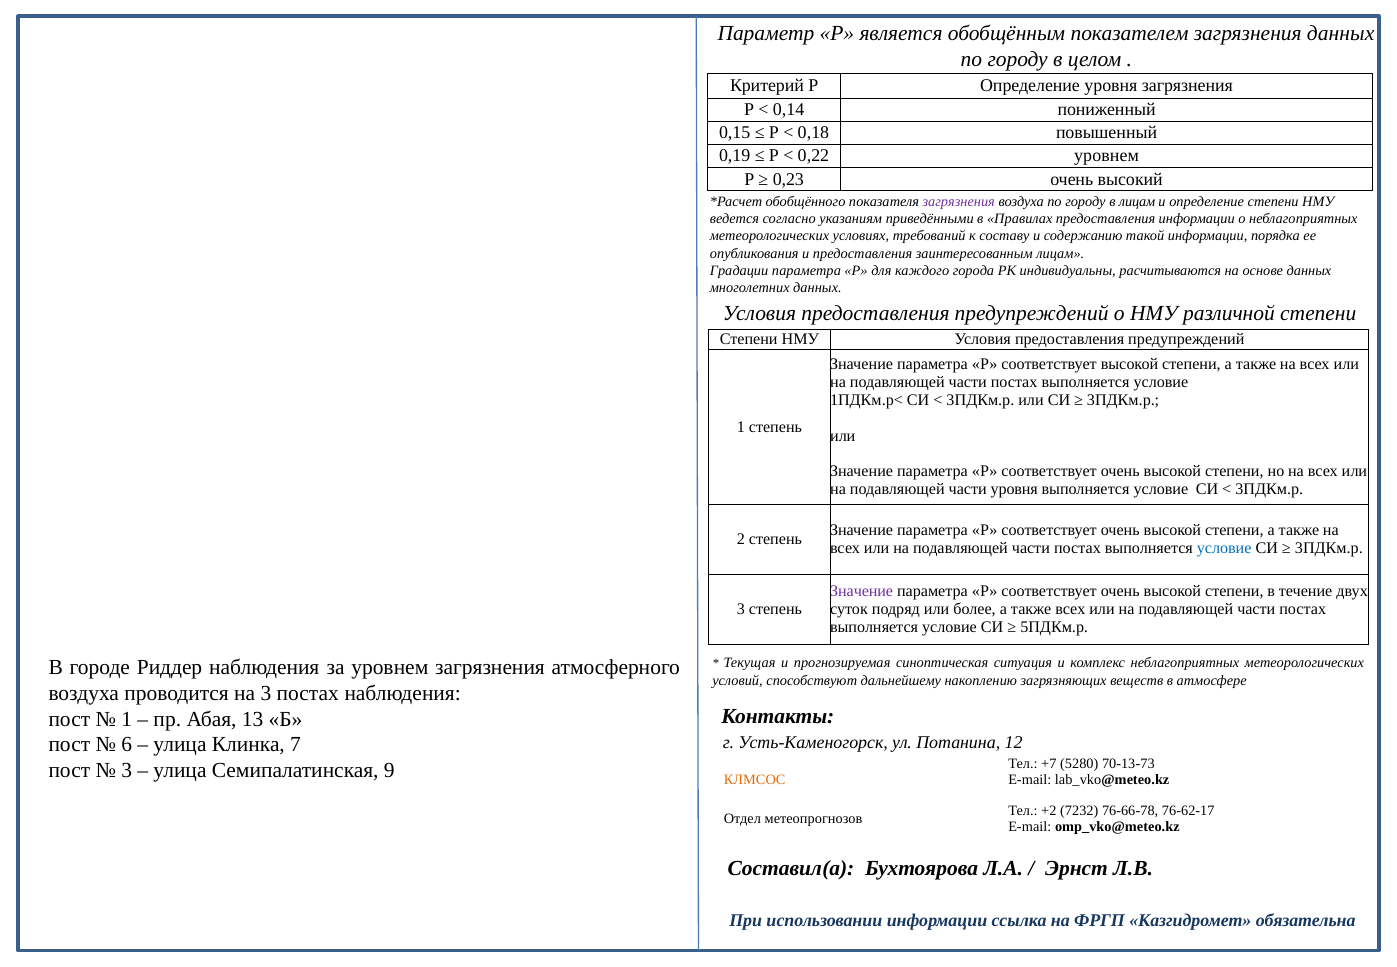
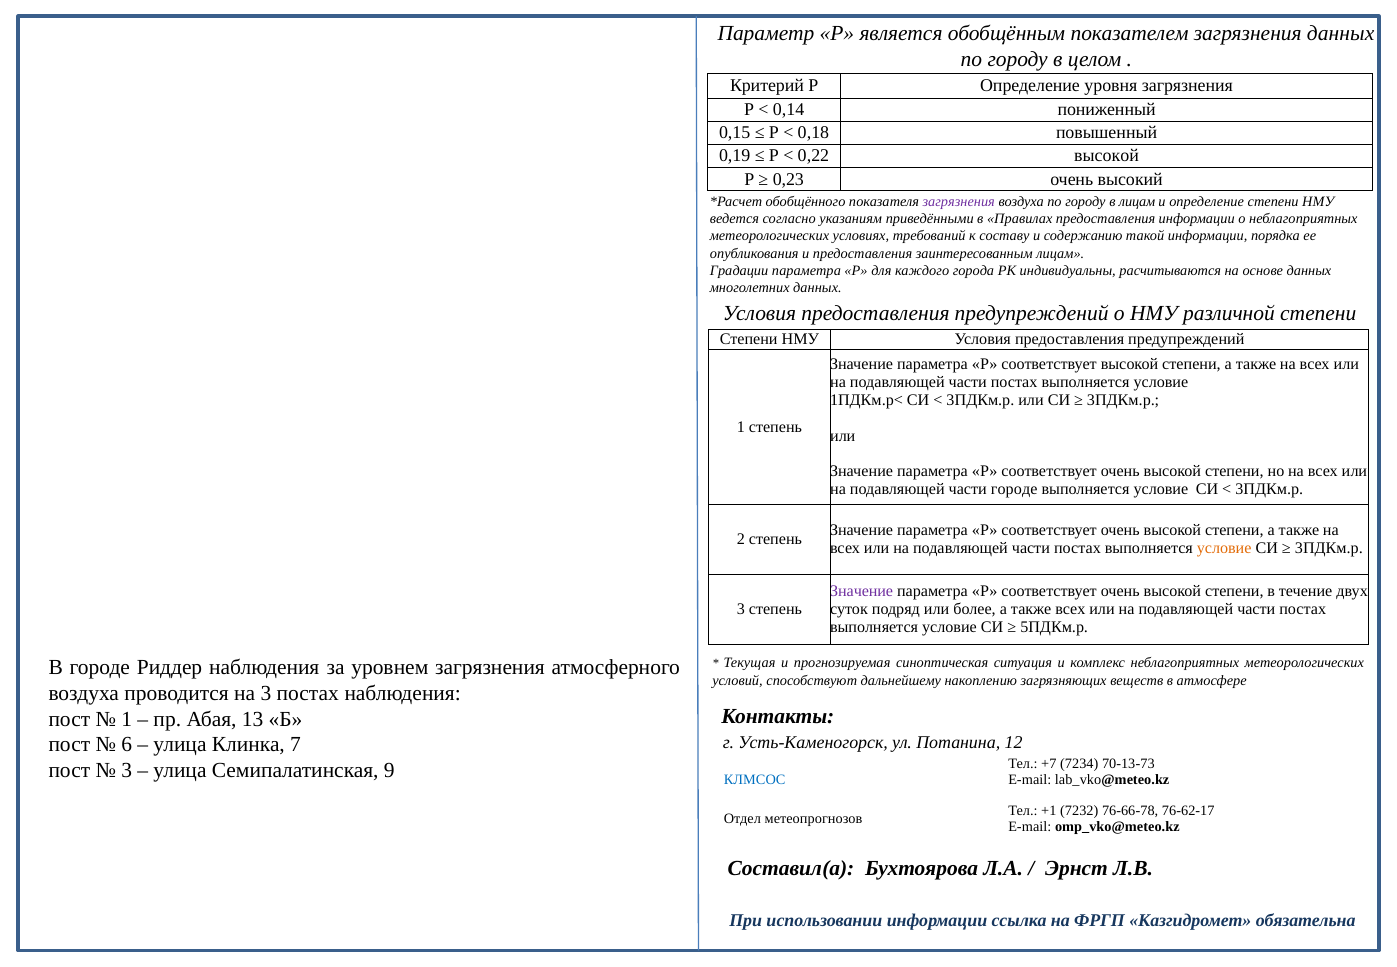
0,22 уровнем: уровнем -> высокой
части уровня: уровня -> городе
условие at (1224, 548) colour: blue -> orange
5280: 5280 -> 7234
КЛМСОС colour: orange -> blue
+2: +2 -> +1
